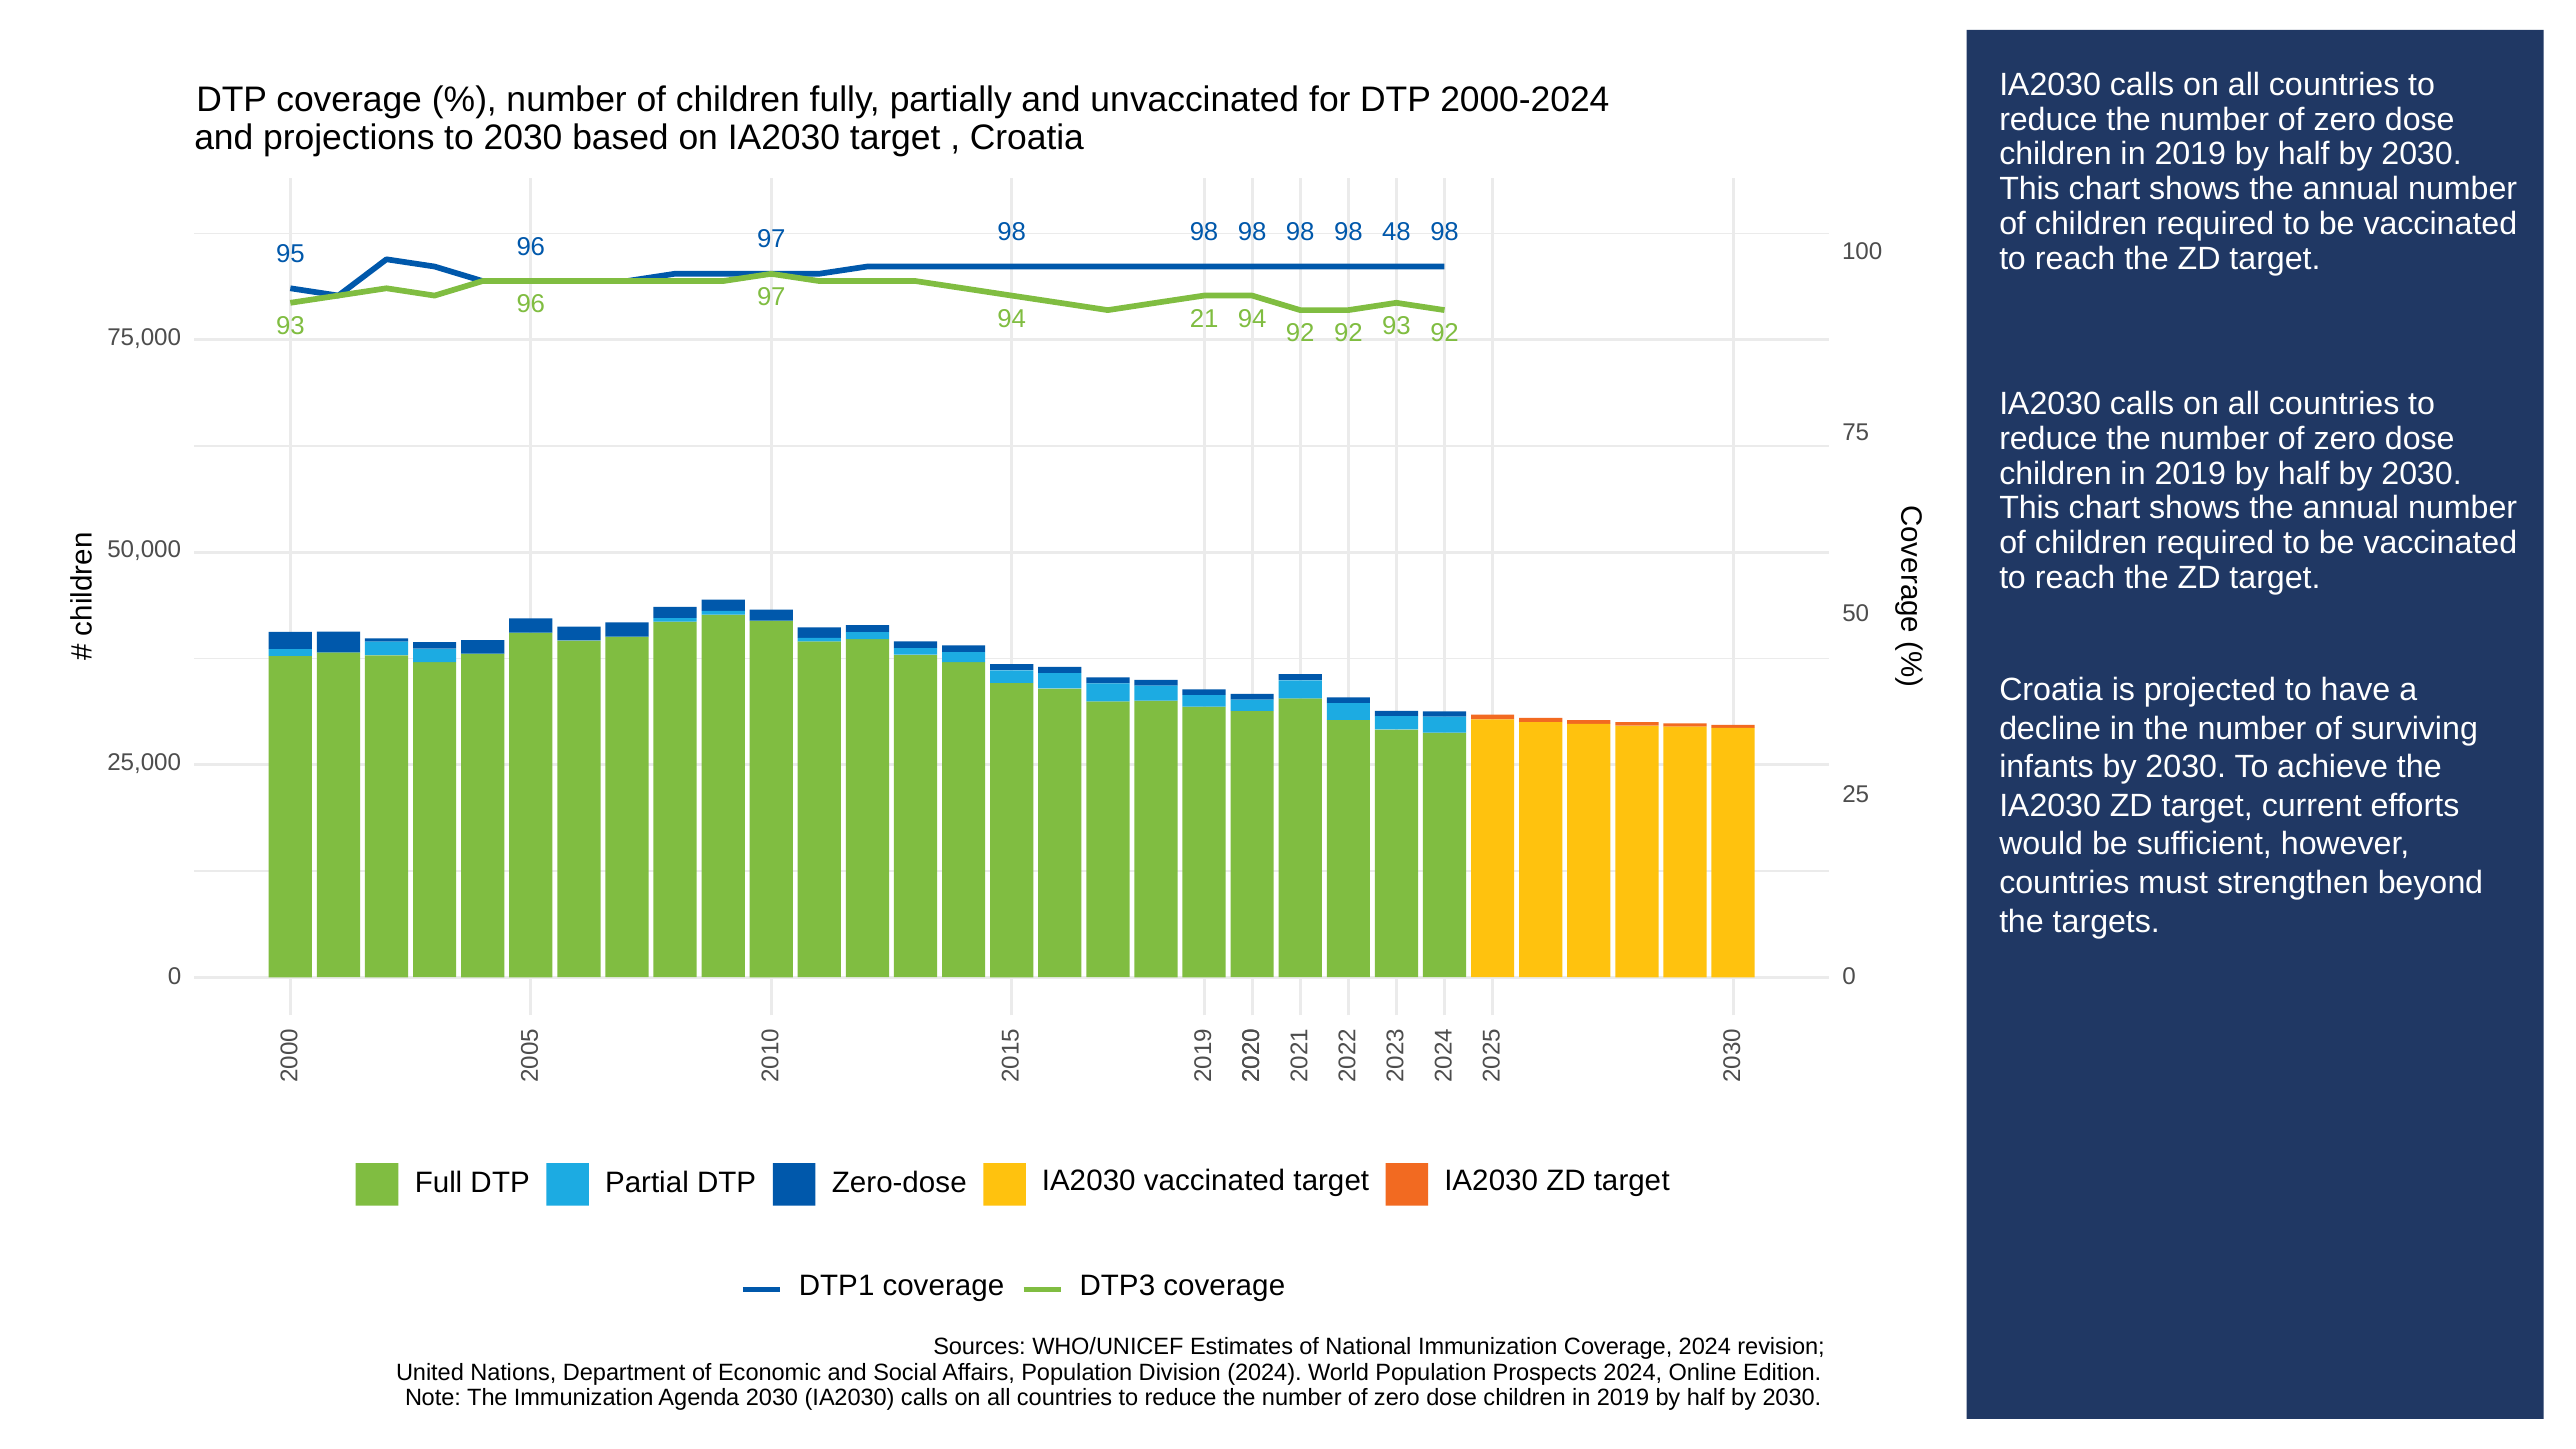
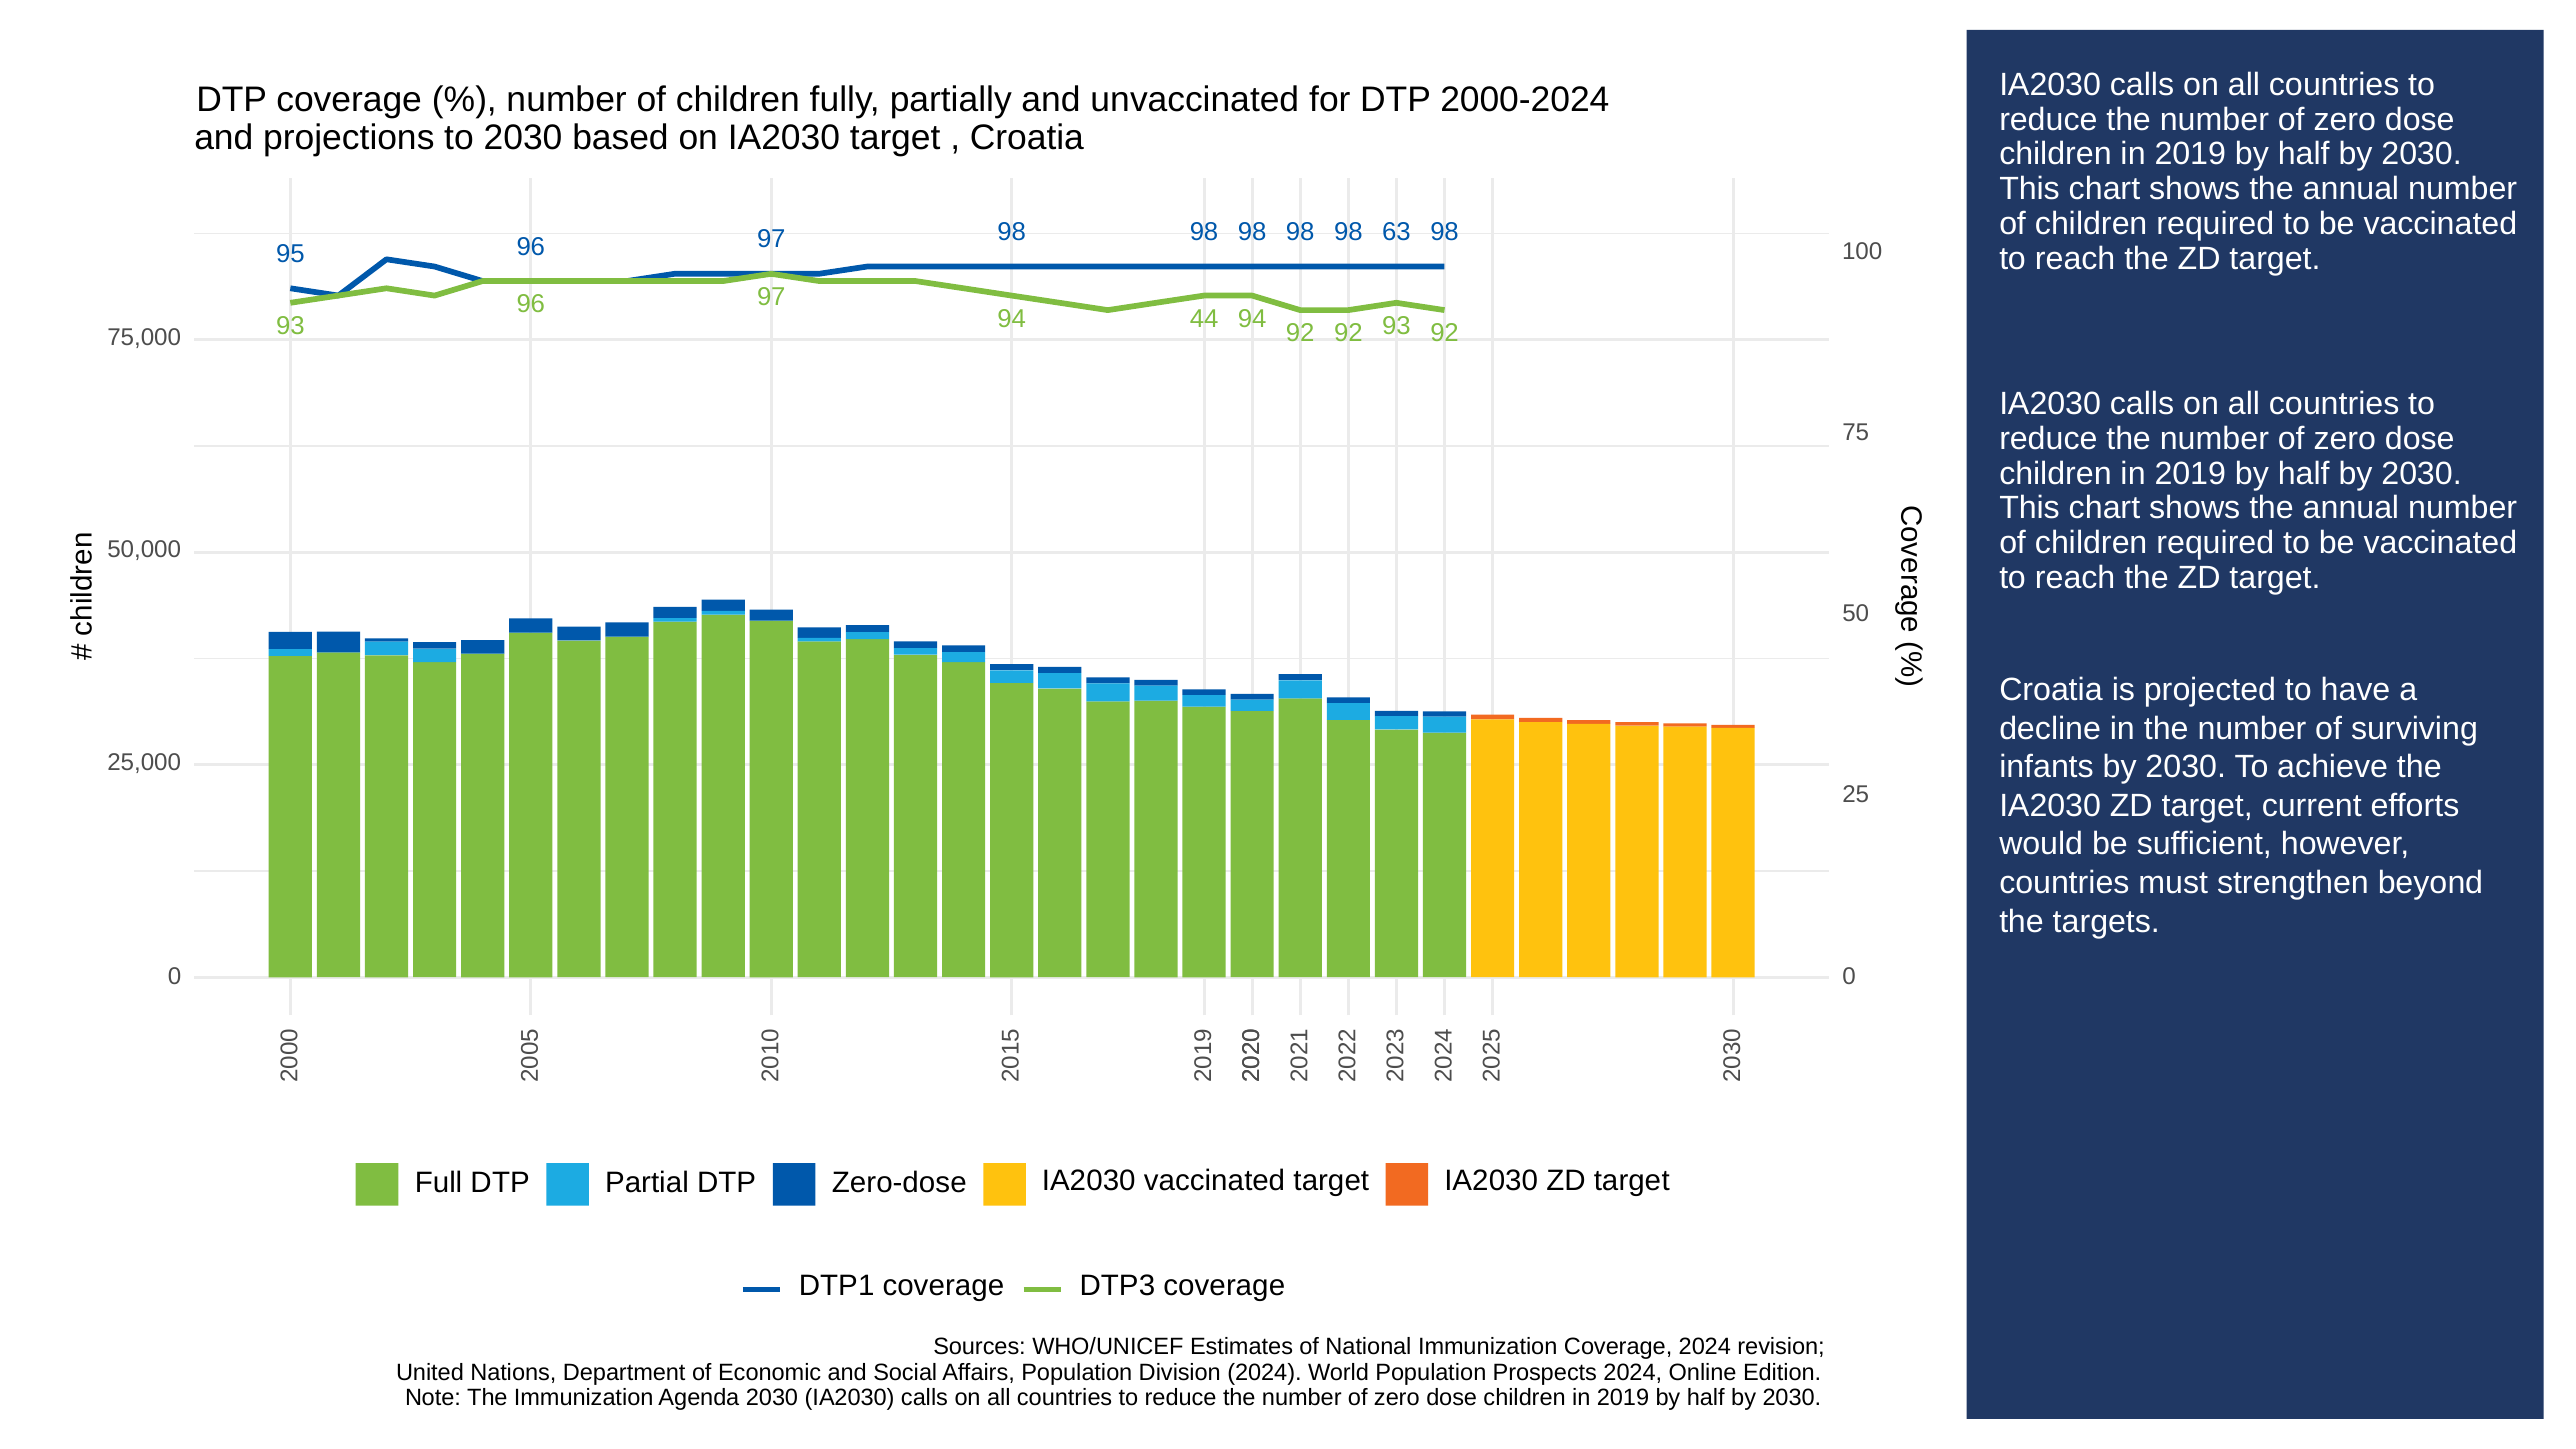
48: 48 -> 63
21: 21 -> 44
